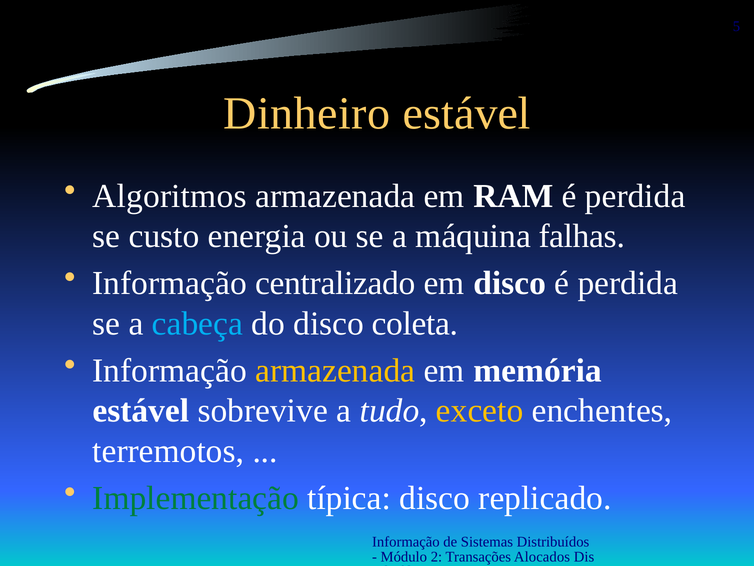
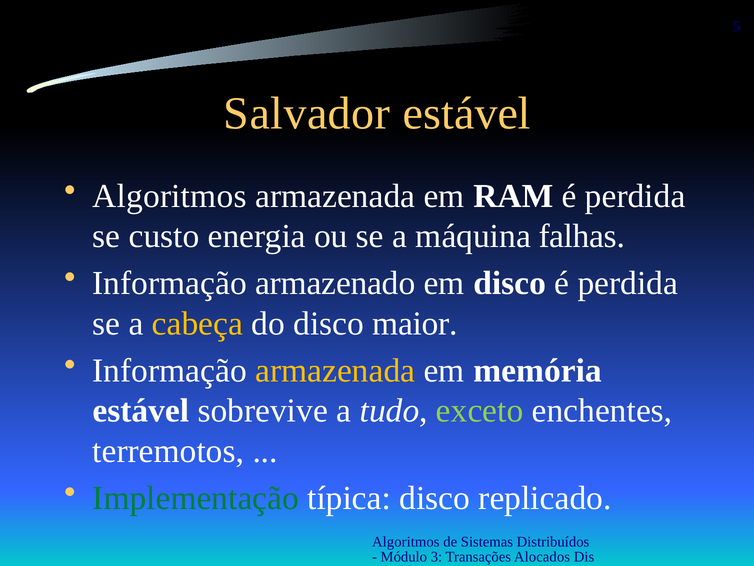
Dinheiro: Dinheiro -> Salvador
centralizado: centralizado -> armazenado
cabeça colour: light blue -> yellow
coleta: coleta -> maior
exceto colour: yellow -> light green
Informação at (406, 542): Informação -> Algoritmos
2: 2 -> 3
